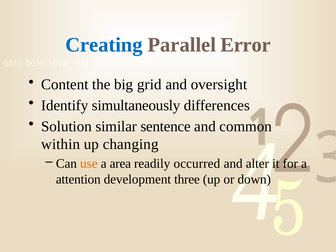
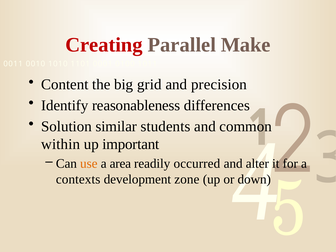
Creating colour: blue -> red
Error: Error -> Make
oversight: oversight -> precision
simultaneously: simultaneously -> reasonableness
sentence: sentence -> students
changing: changing -> important
attention: attention -> contexts
three: three -> zone
